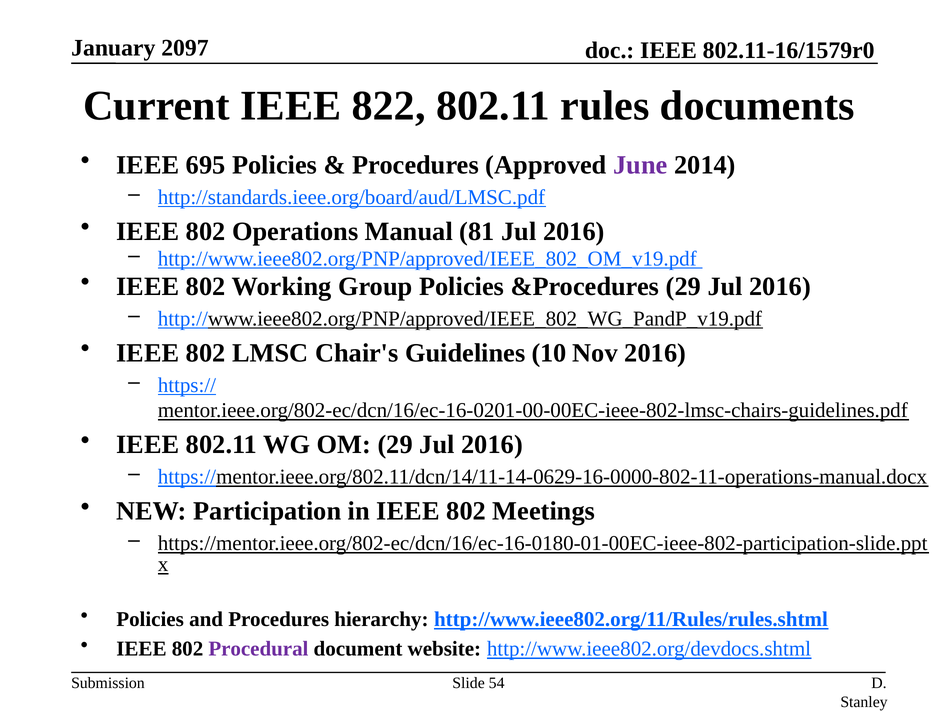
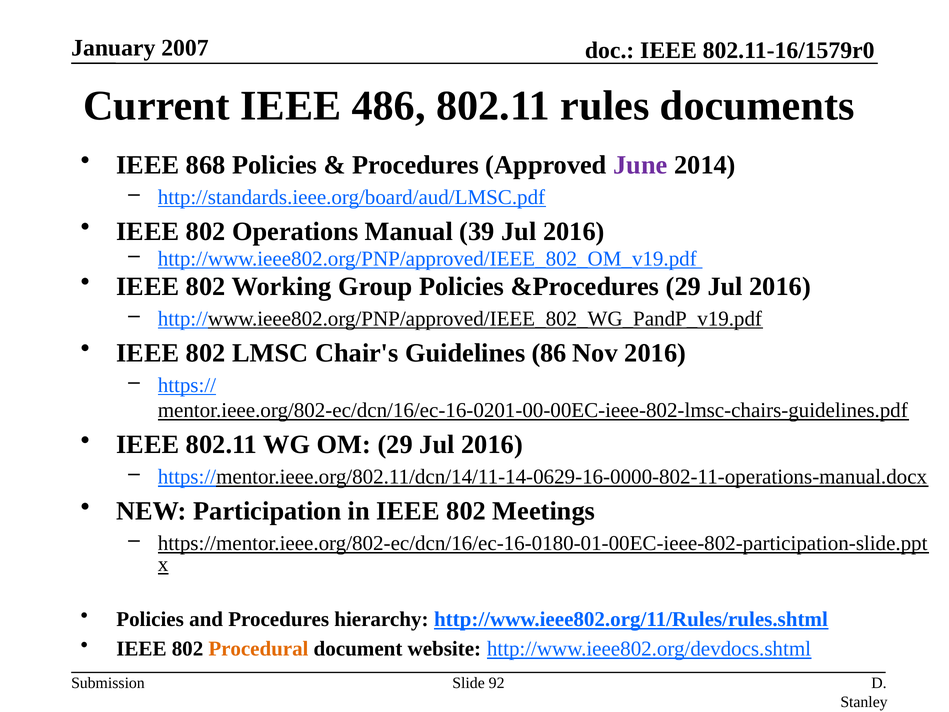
2097: 2097 -> 2007
822: 822 -> 486
695: 695 -> 868
81: 81 -> 39
10: 10 -> 86
Procedural colour: purple -> orange
54: 54 -> 92
